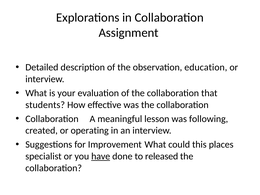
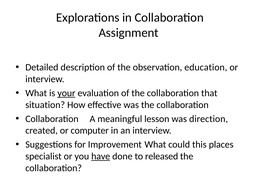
your underline: none -> present
students: students -> situation
following: following -> direction
operating: operating -> computer
